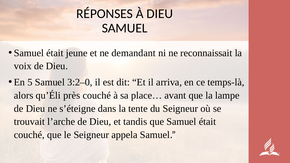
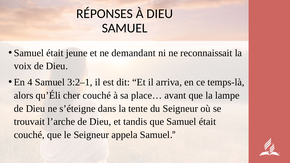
5: 5 -> 4
3:2–0: 3:2–0 -> 3:2–1
près: près -> cher
